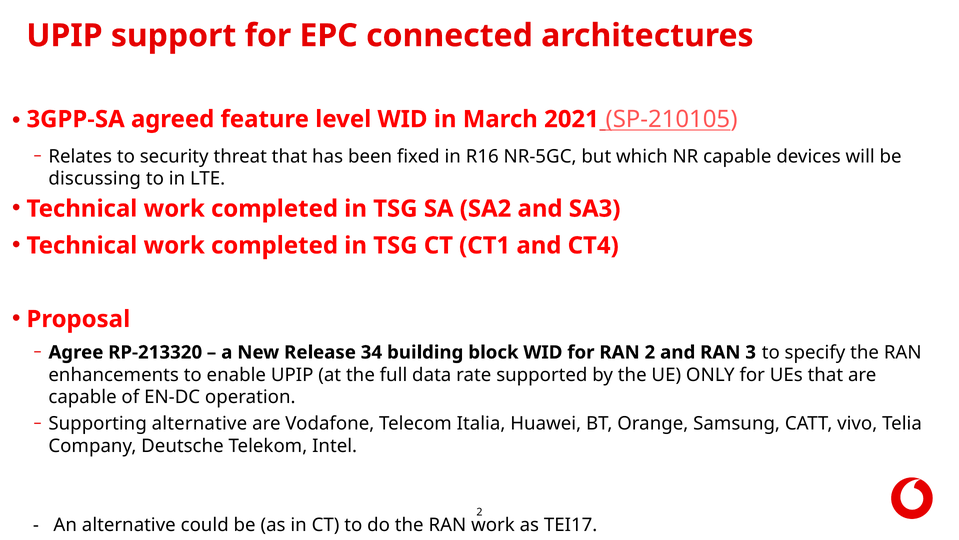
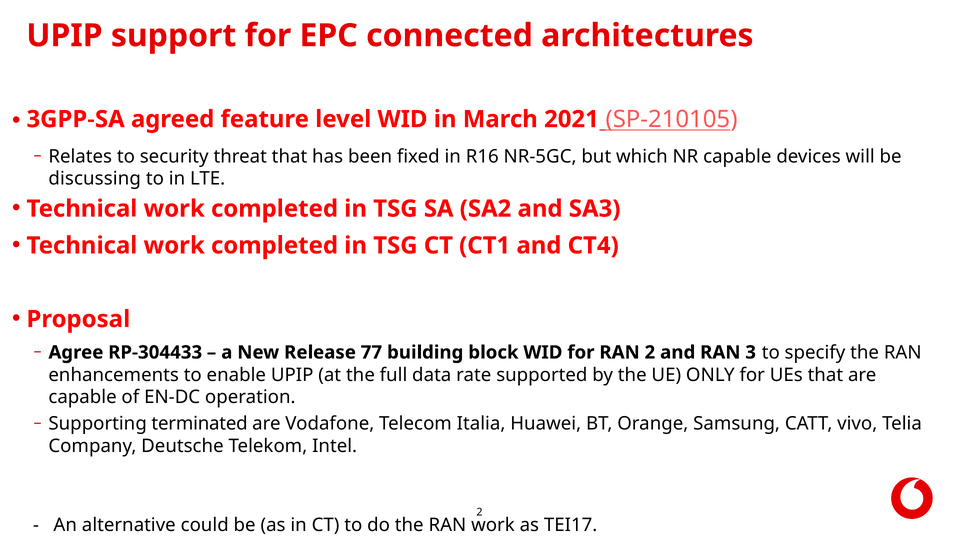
RP-213320: RP-213320 -> RP-304433
34: 34 -> 77
Supporting alternative: alternative -> terminated
